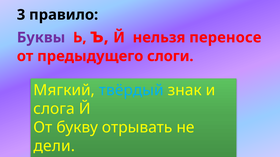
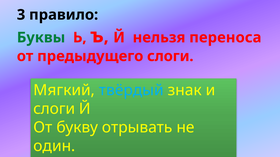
Буквы colour: purple -> green
переносе: переносе -> переноса
слога at (54, 109): слога -> слоги
дели: дели -> один
